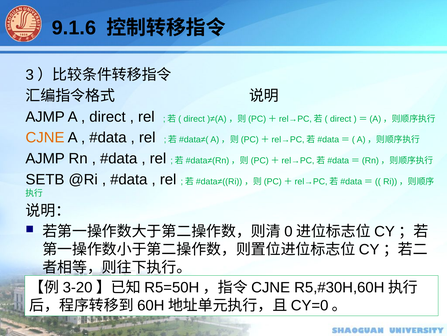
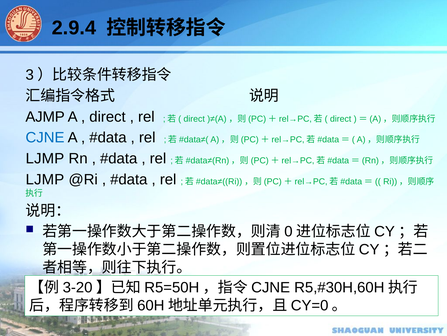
9.1.6: 9.1.6 -> 2.9.4
CJNE colour: orange -> blue
AJMP at (45, 158): AJMP -> LJMP
SETB at (45, 179): SETB -> LJMP
